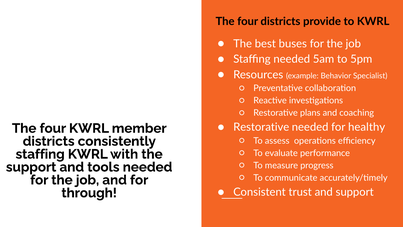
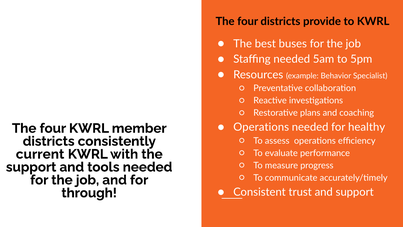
Restorative at (261, 127): Restorative -> Operations
staffing at (40, 154): staffing -> current
